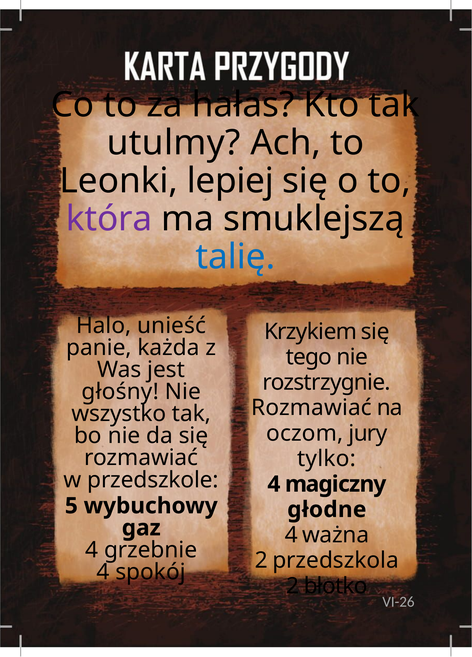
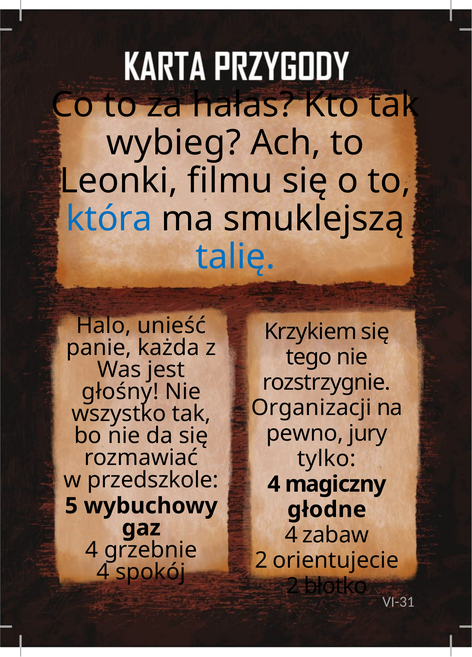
utulmy: utulmy -> wybieg
lepiej: lepiej -> filmu
która colour: purple -> blue
Rozmawiać at (311, 408): Rozmawiać -> Organizacji
oczom: oczom -> pewno
ważna: ważna -> zabaw
przedszkola: przedszkola -> orientujecie
VI-26: VI-26 -> VI-31
